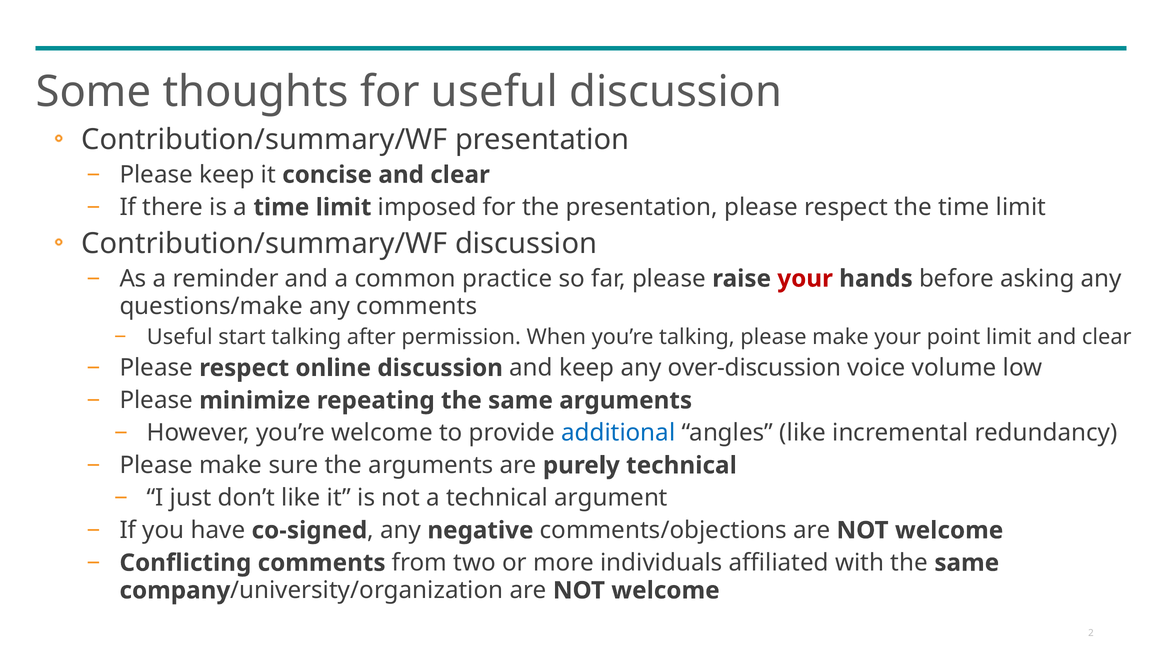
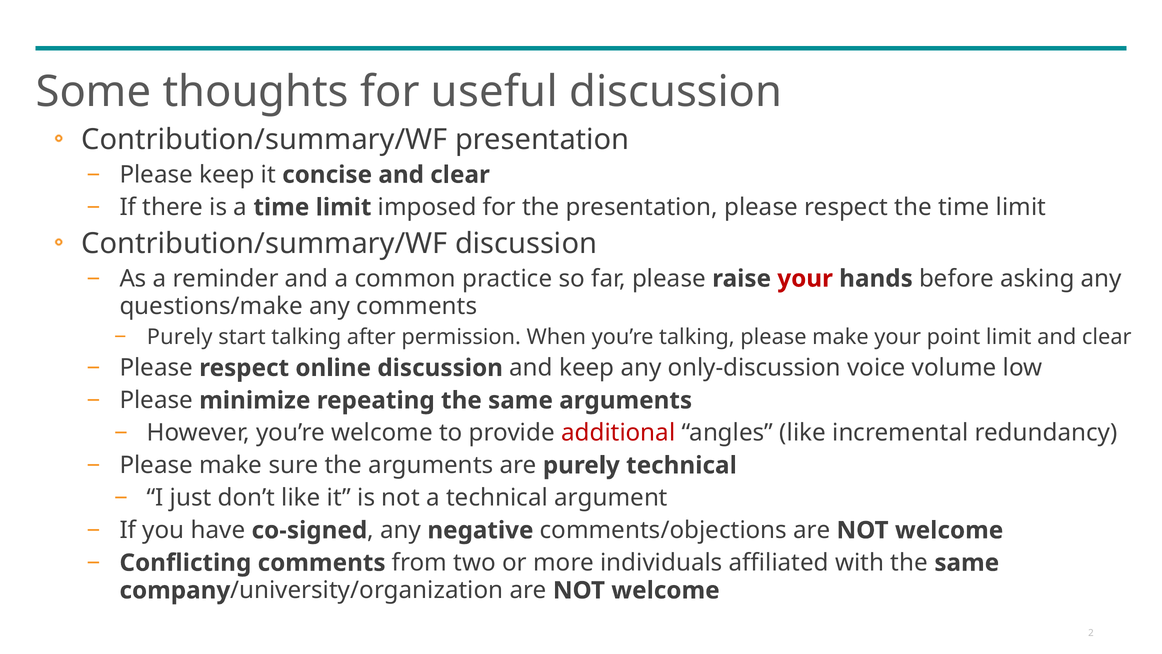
Useful at (180, 337): Useful -> Purely
over-discussion: over-discussion -> only-discussion
additional colour: blue -> red
